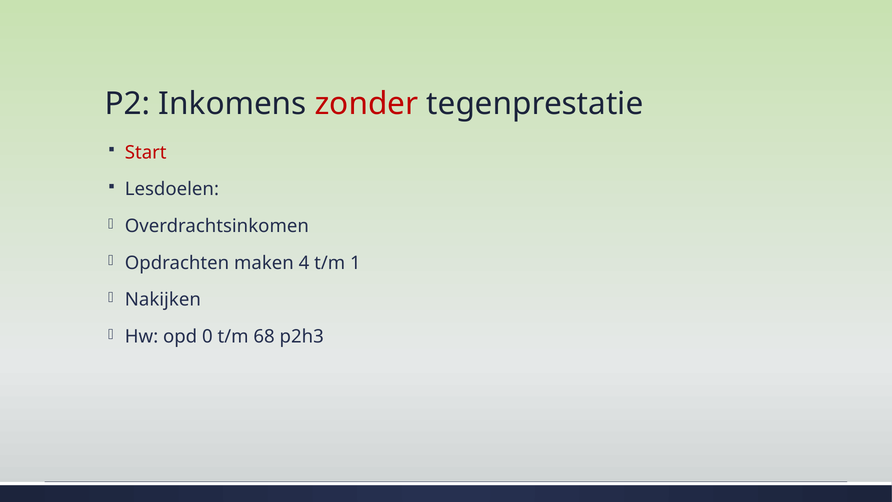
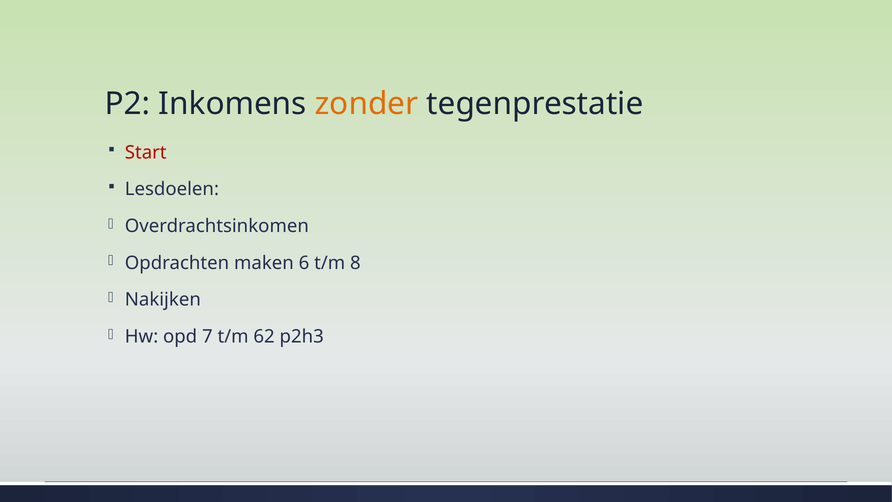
zonder colour: red -> orange
4: 4 -> 6
1: 1 -> 8
0: 0 -> 7
68: 68 -> 62
